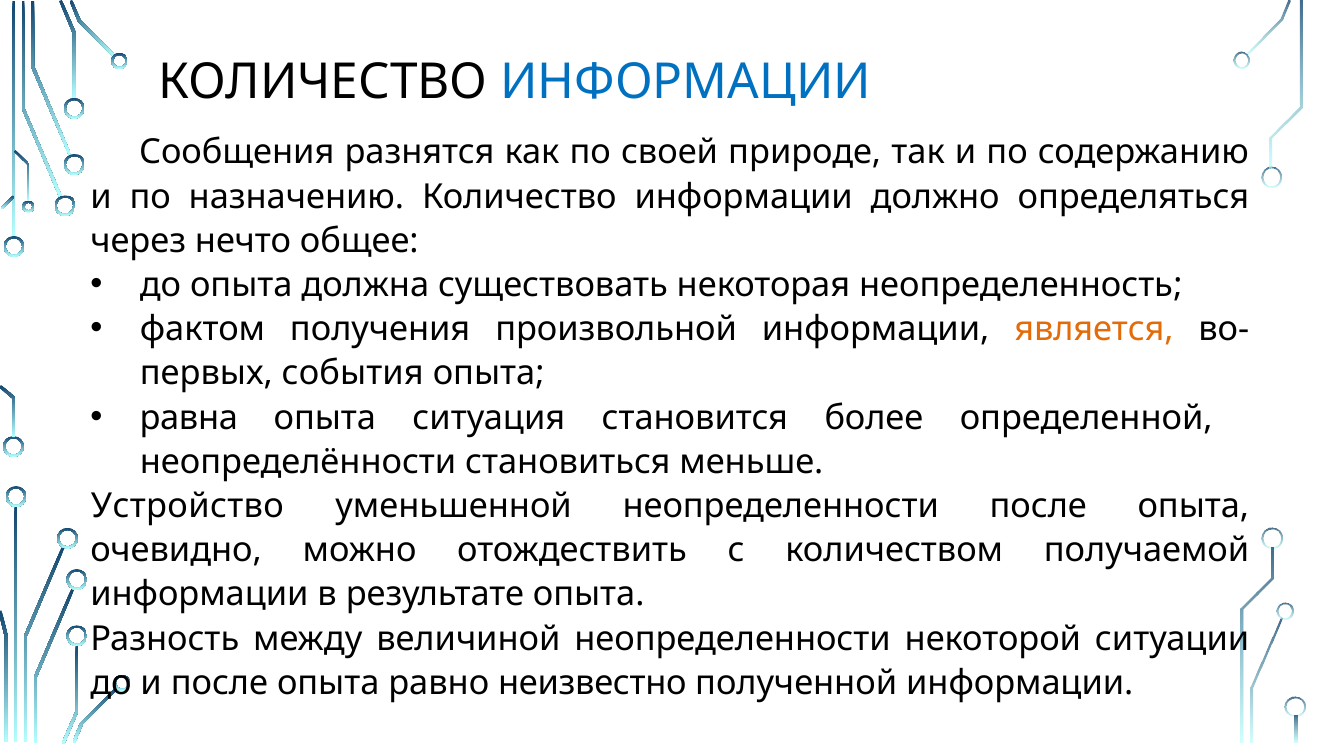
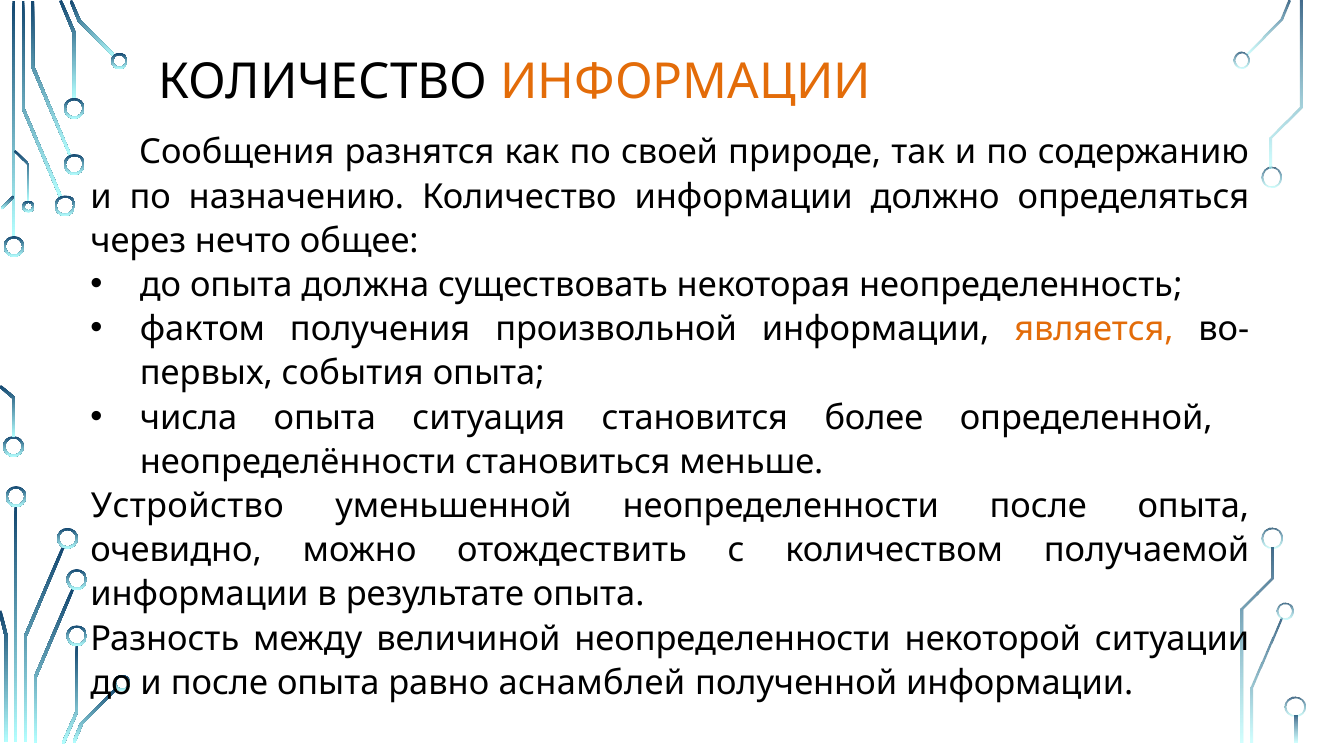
ИНФОРМАЦИИ at (686, 82) colour: blue -> orange
равна: равна -> числа
неизвестно: неизвестно -> аснамблей
